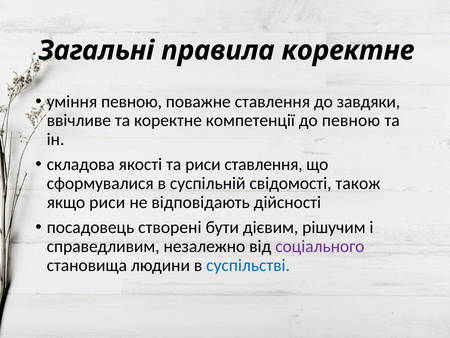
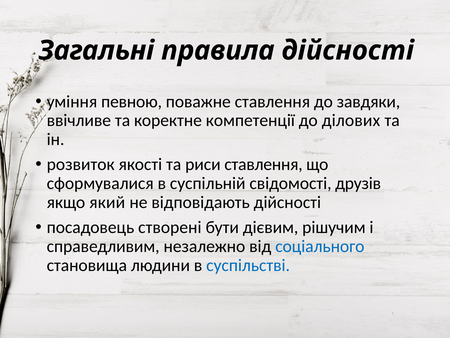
правила коректне: коректне -> дійсності
до певною: певною -> ділових
складова: складова -> розвиток
також: також -> друзів
якщо риси: риси -> який
соціального colour: purple -> blue
